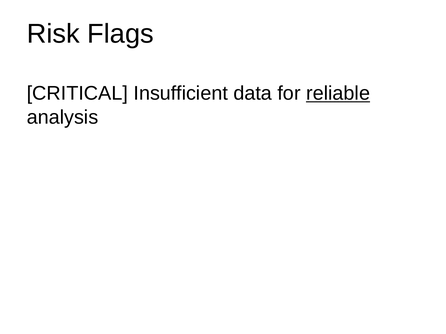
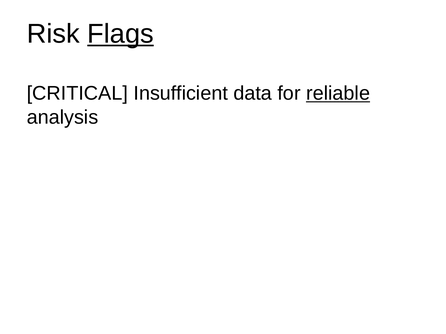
Flags underline: none -> present
